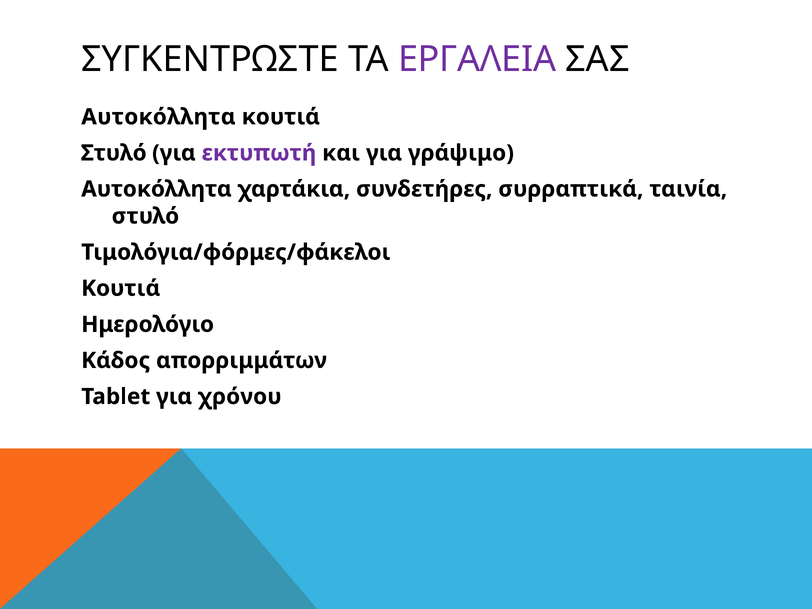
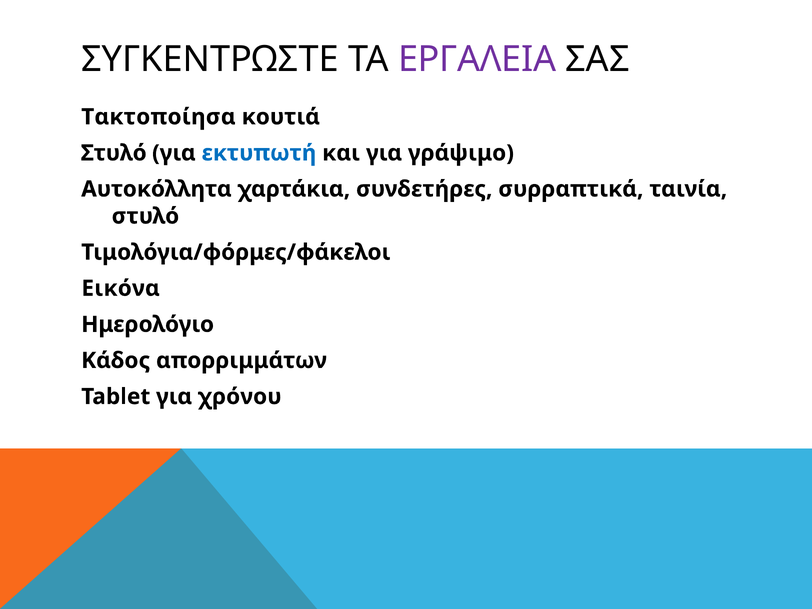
Αυτοκόλλητα at (158, 117): Αυτοκόλλητα -> Τακτοποίησα
εκτυπωτή colour: purple -> blue
Κουτιά at (121, 288): Κουτιά -> Εικόνα
